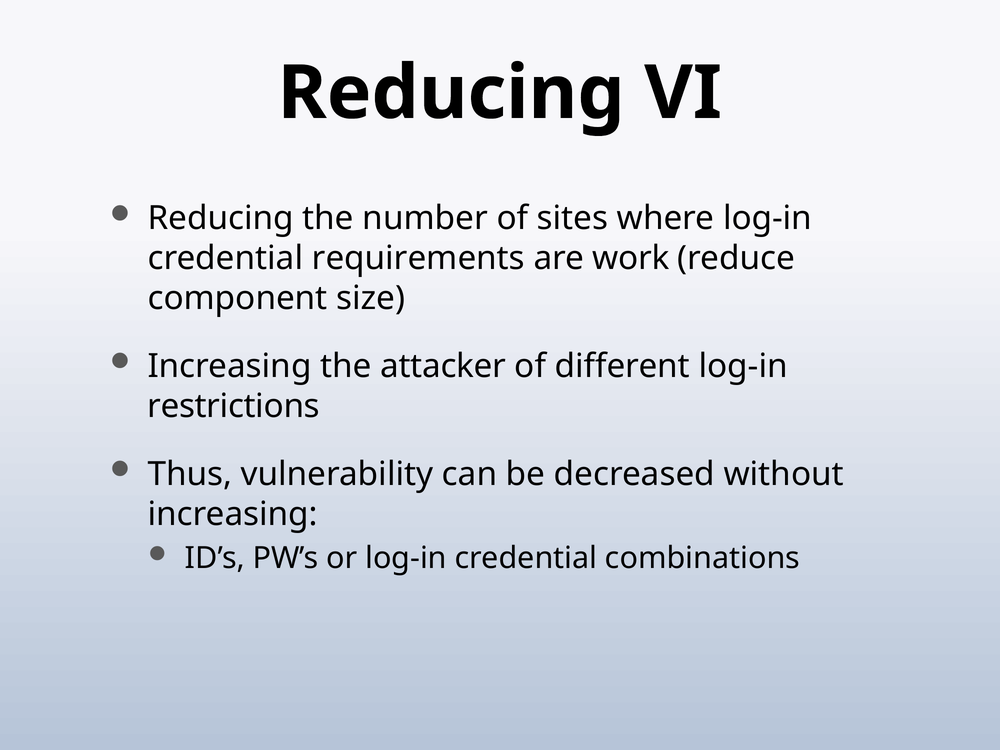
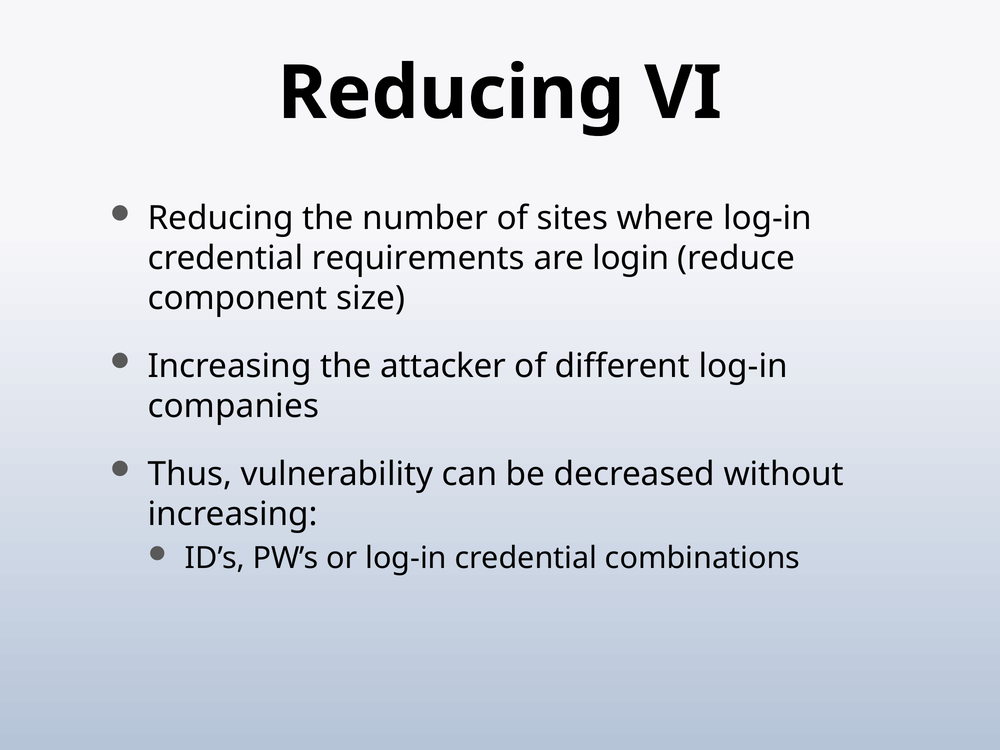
work: work -> login
restrictions: restrictions -> companies
